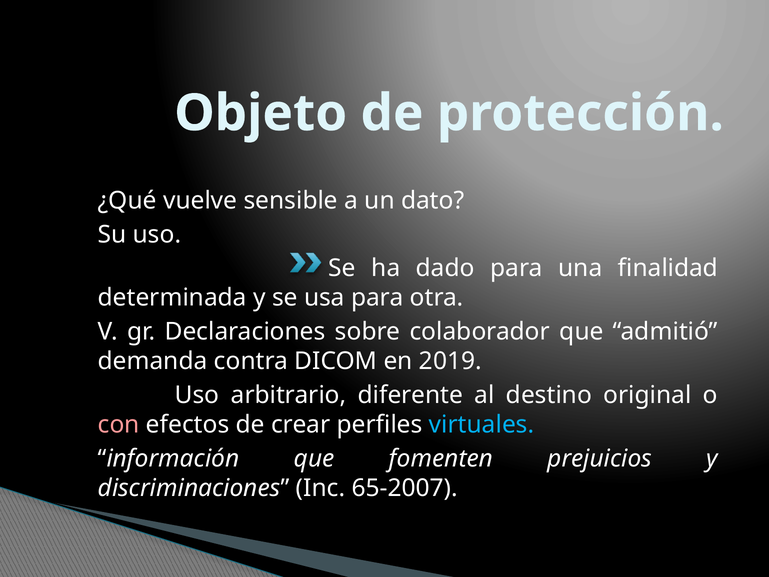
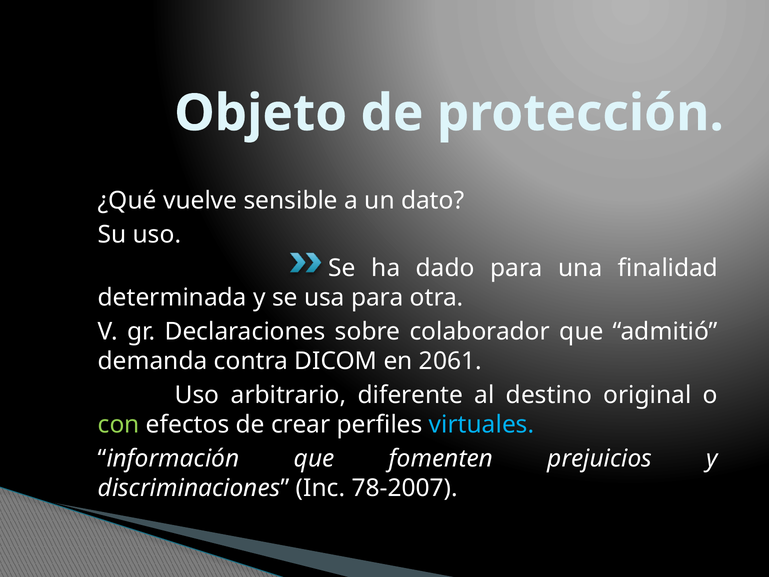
2019: 2019 -> 2061
con colour: pink -> light green
65-2007: 65-2007 -> 78-2007
